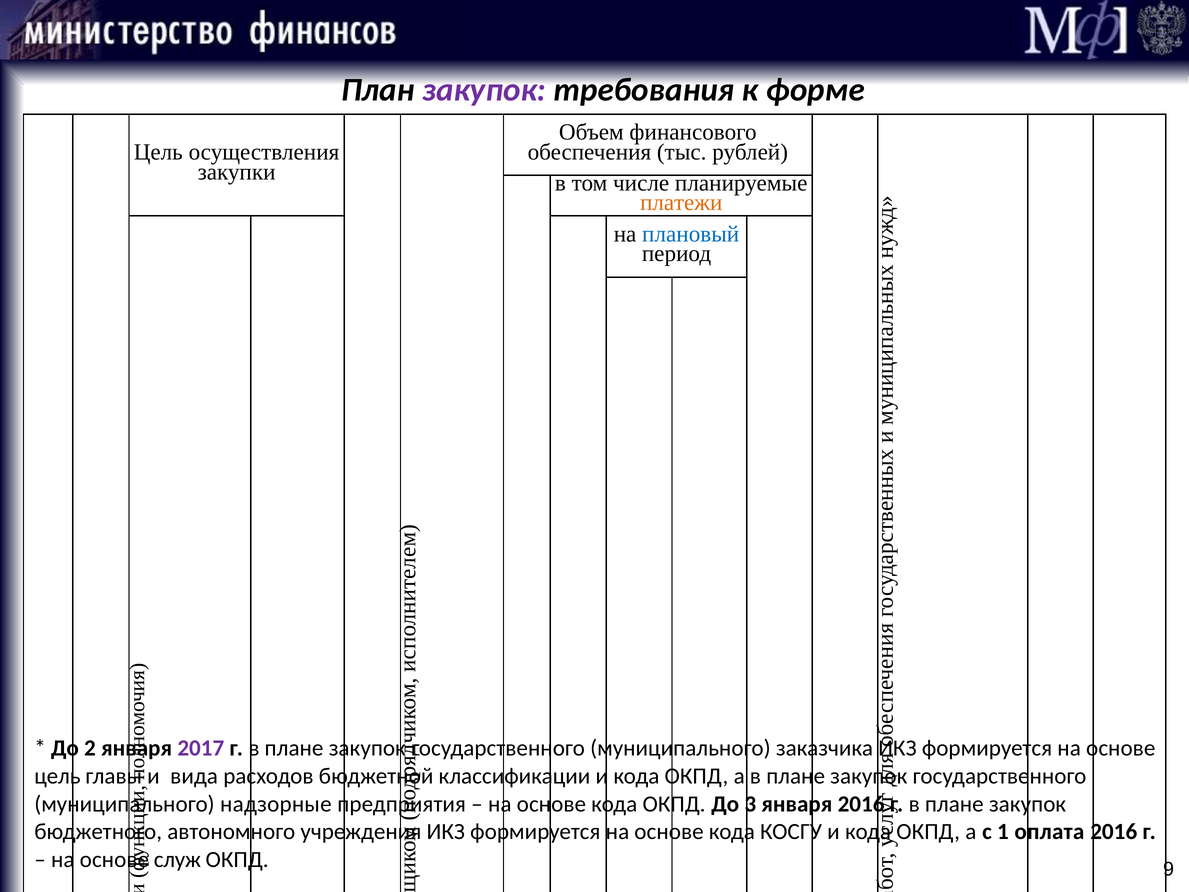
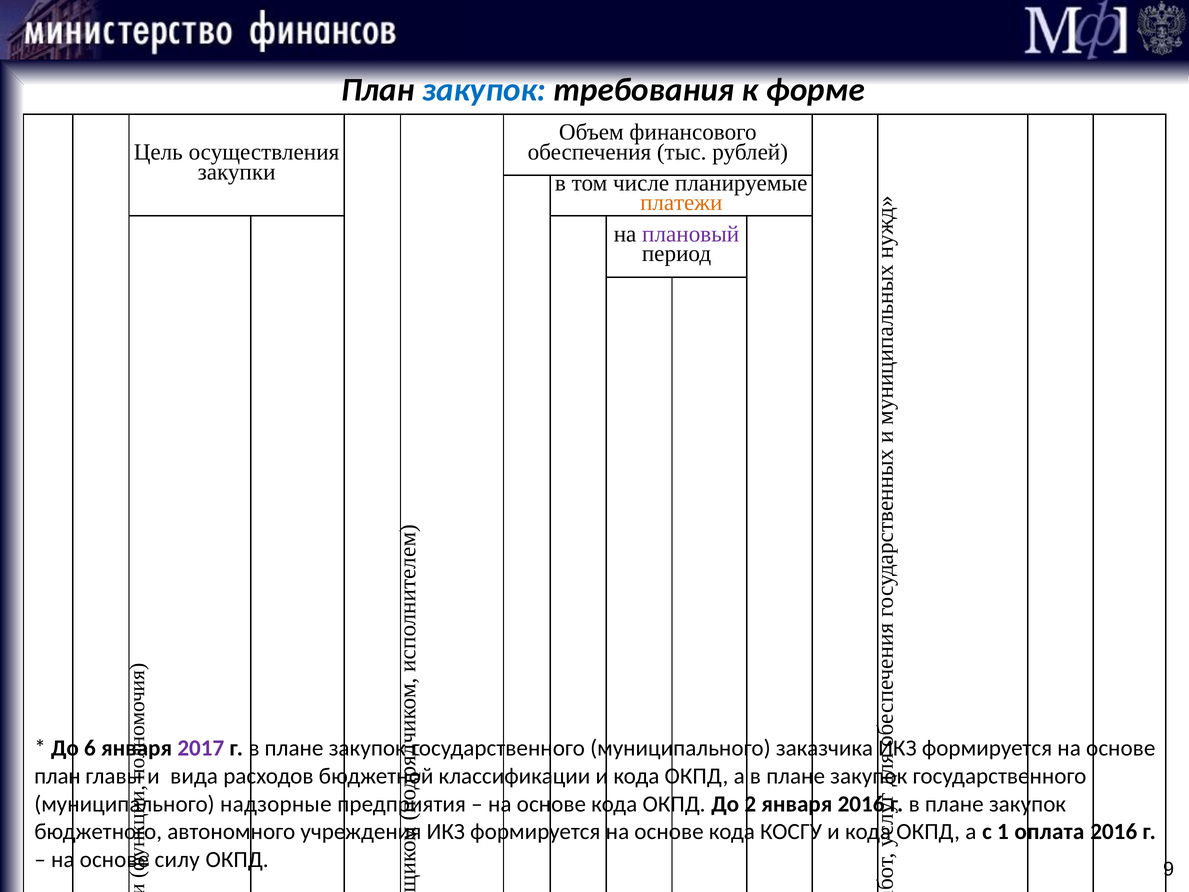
закупок at (484, 90) colour: purple -> blue
плановый colour: blue -> purple
До 2: 2 -> 6
цель at (57, 776): цель -> план
До 3: 3 -> 2
служ: служ -> силу
